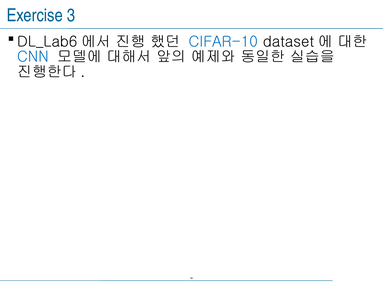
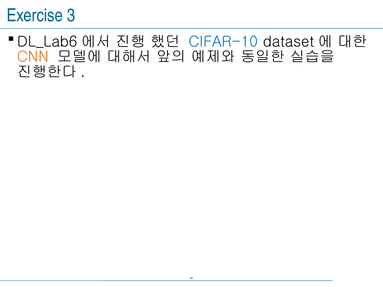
CNN colour: blue -> orange
